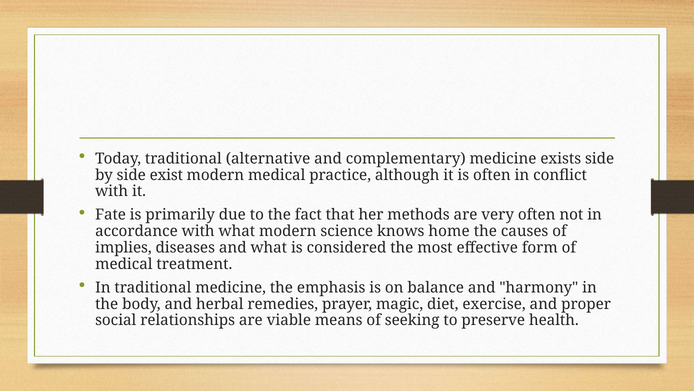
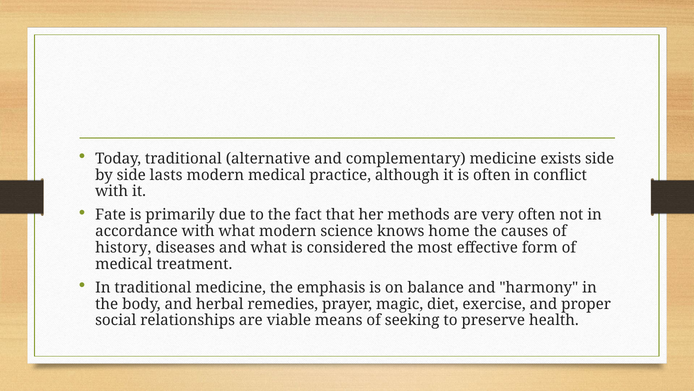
exist: exist -> lasts
implies: implies -> history
